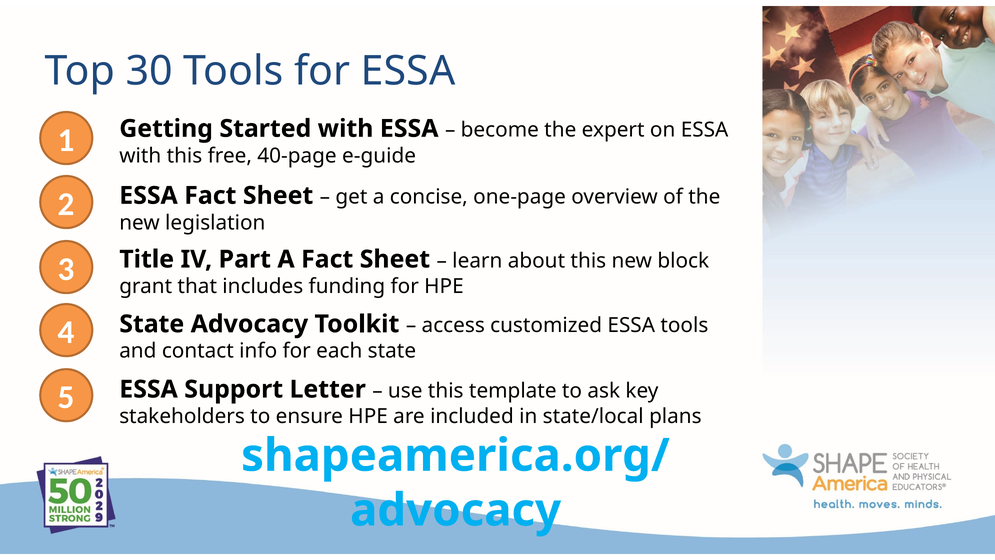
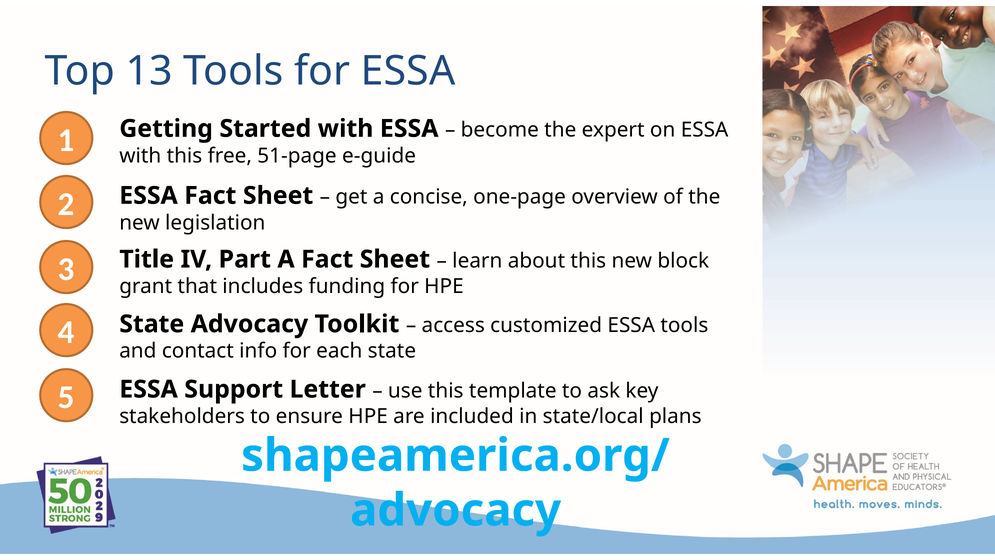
30: 30 -> 13
40-page: 40-page -> 51-page
